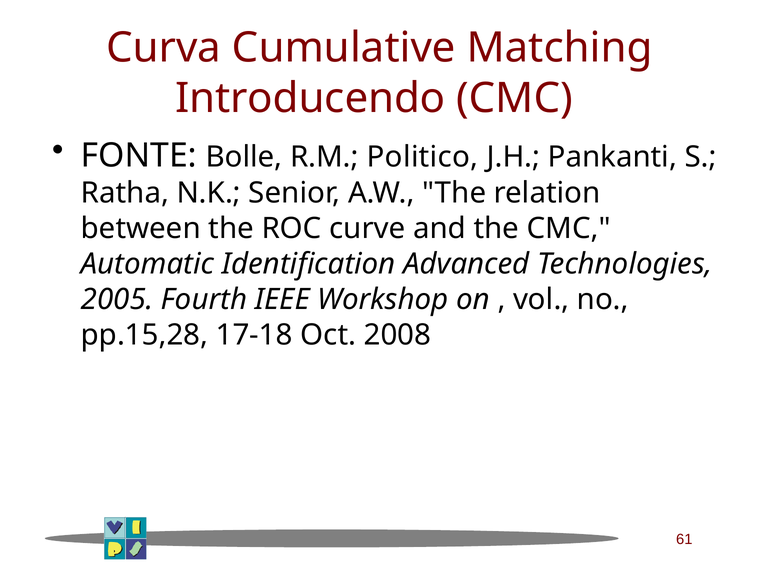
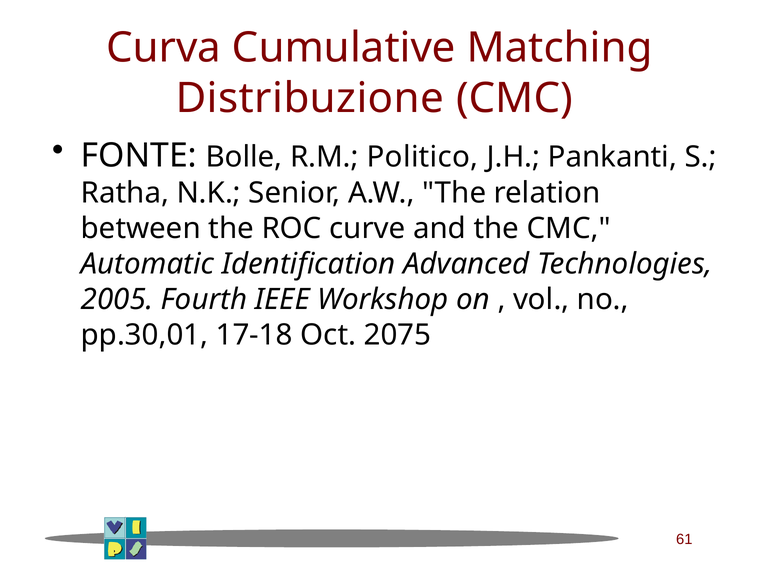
Introducendo: Introducendo -> Distribuzione
pp.15,28: pp.15,28 -> pp.30,01
2008: 2008 -> 2075
